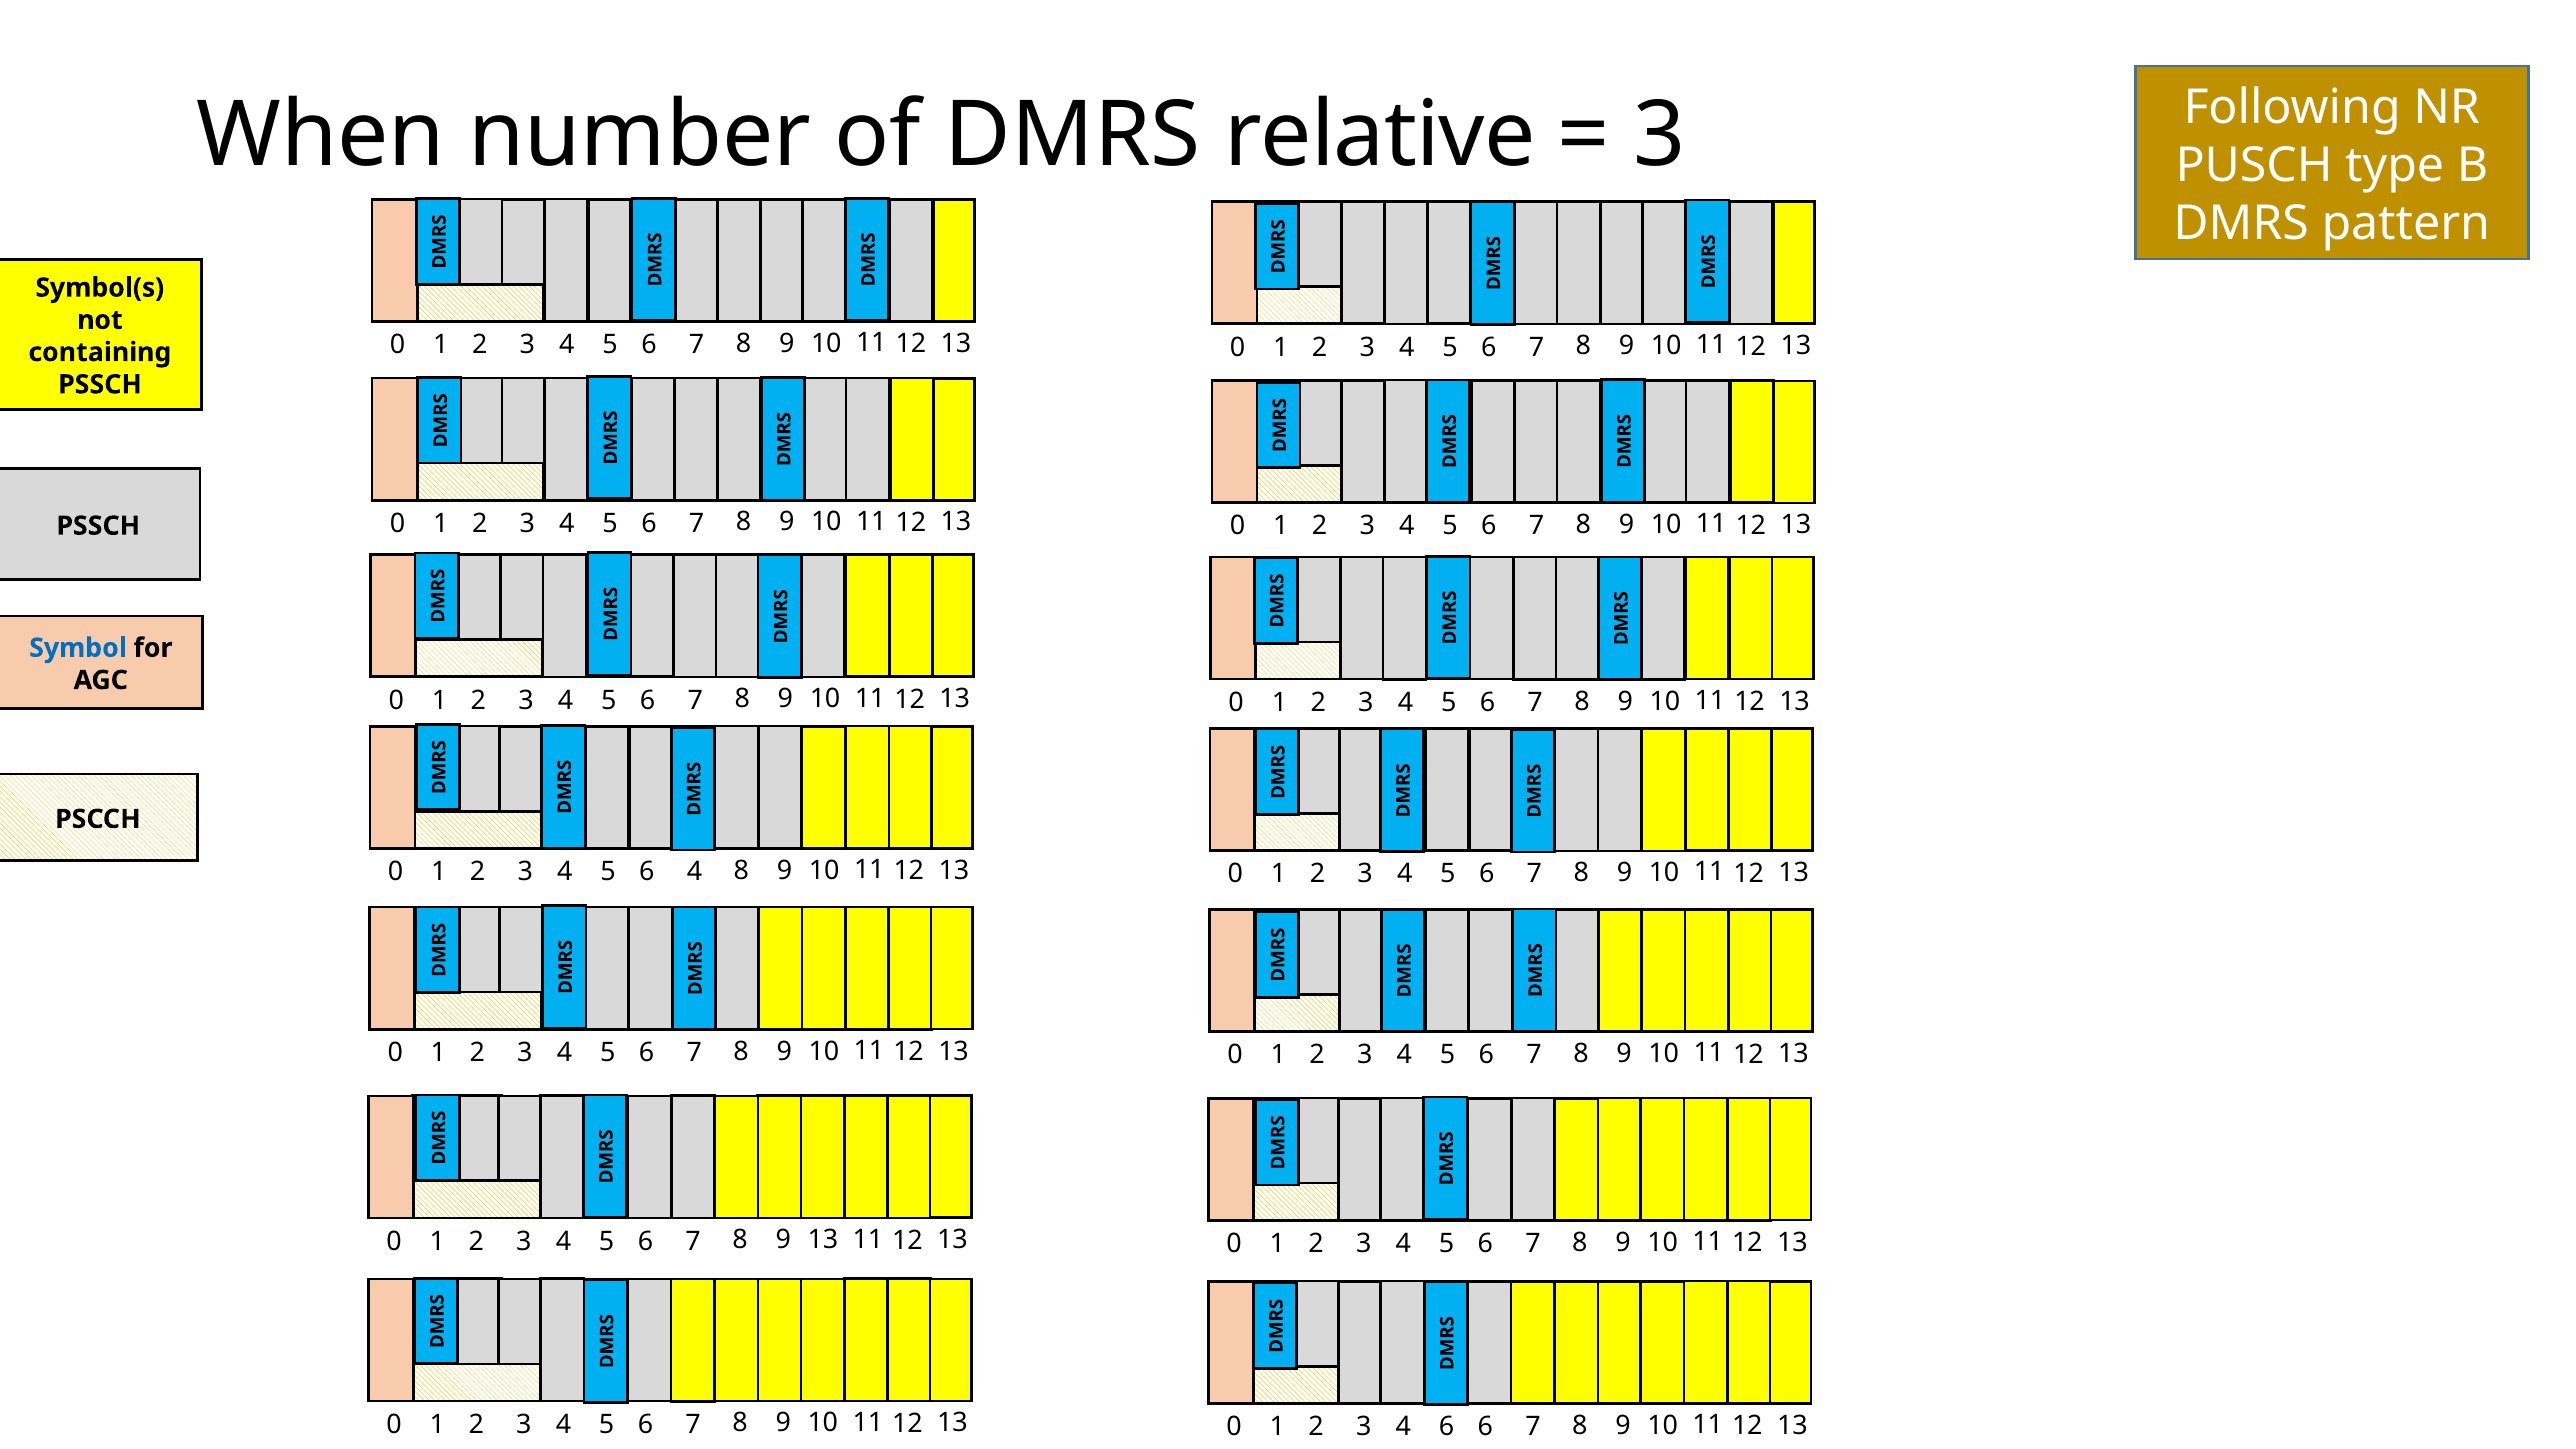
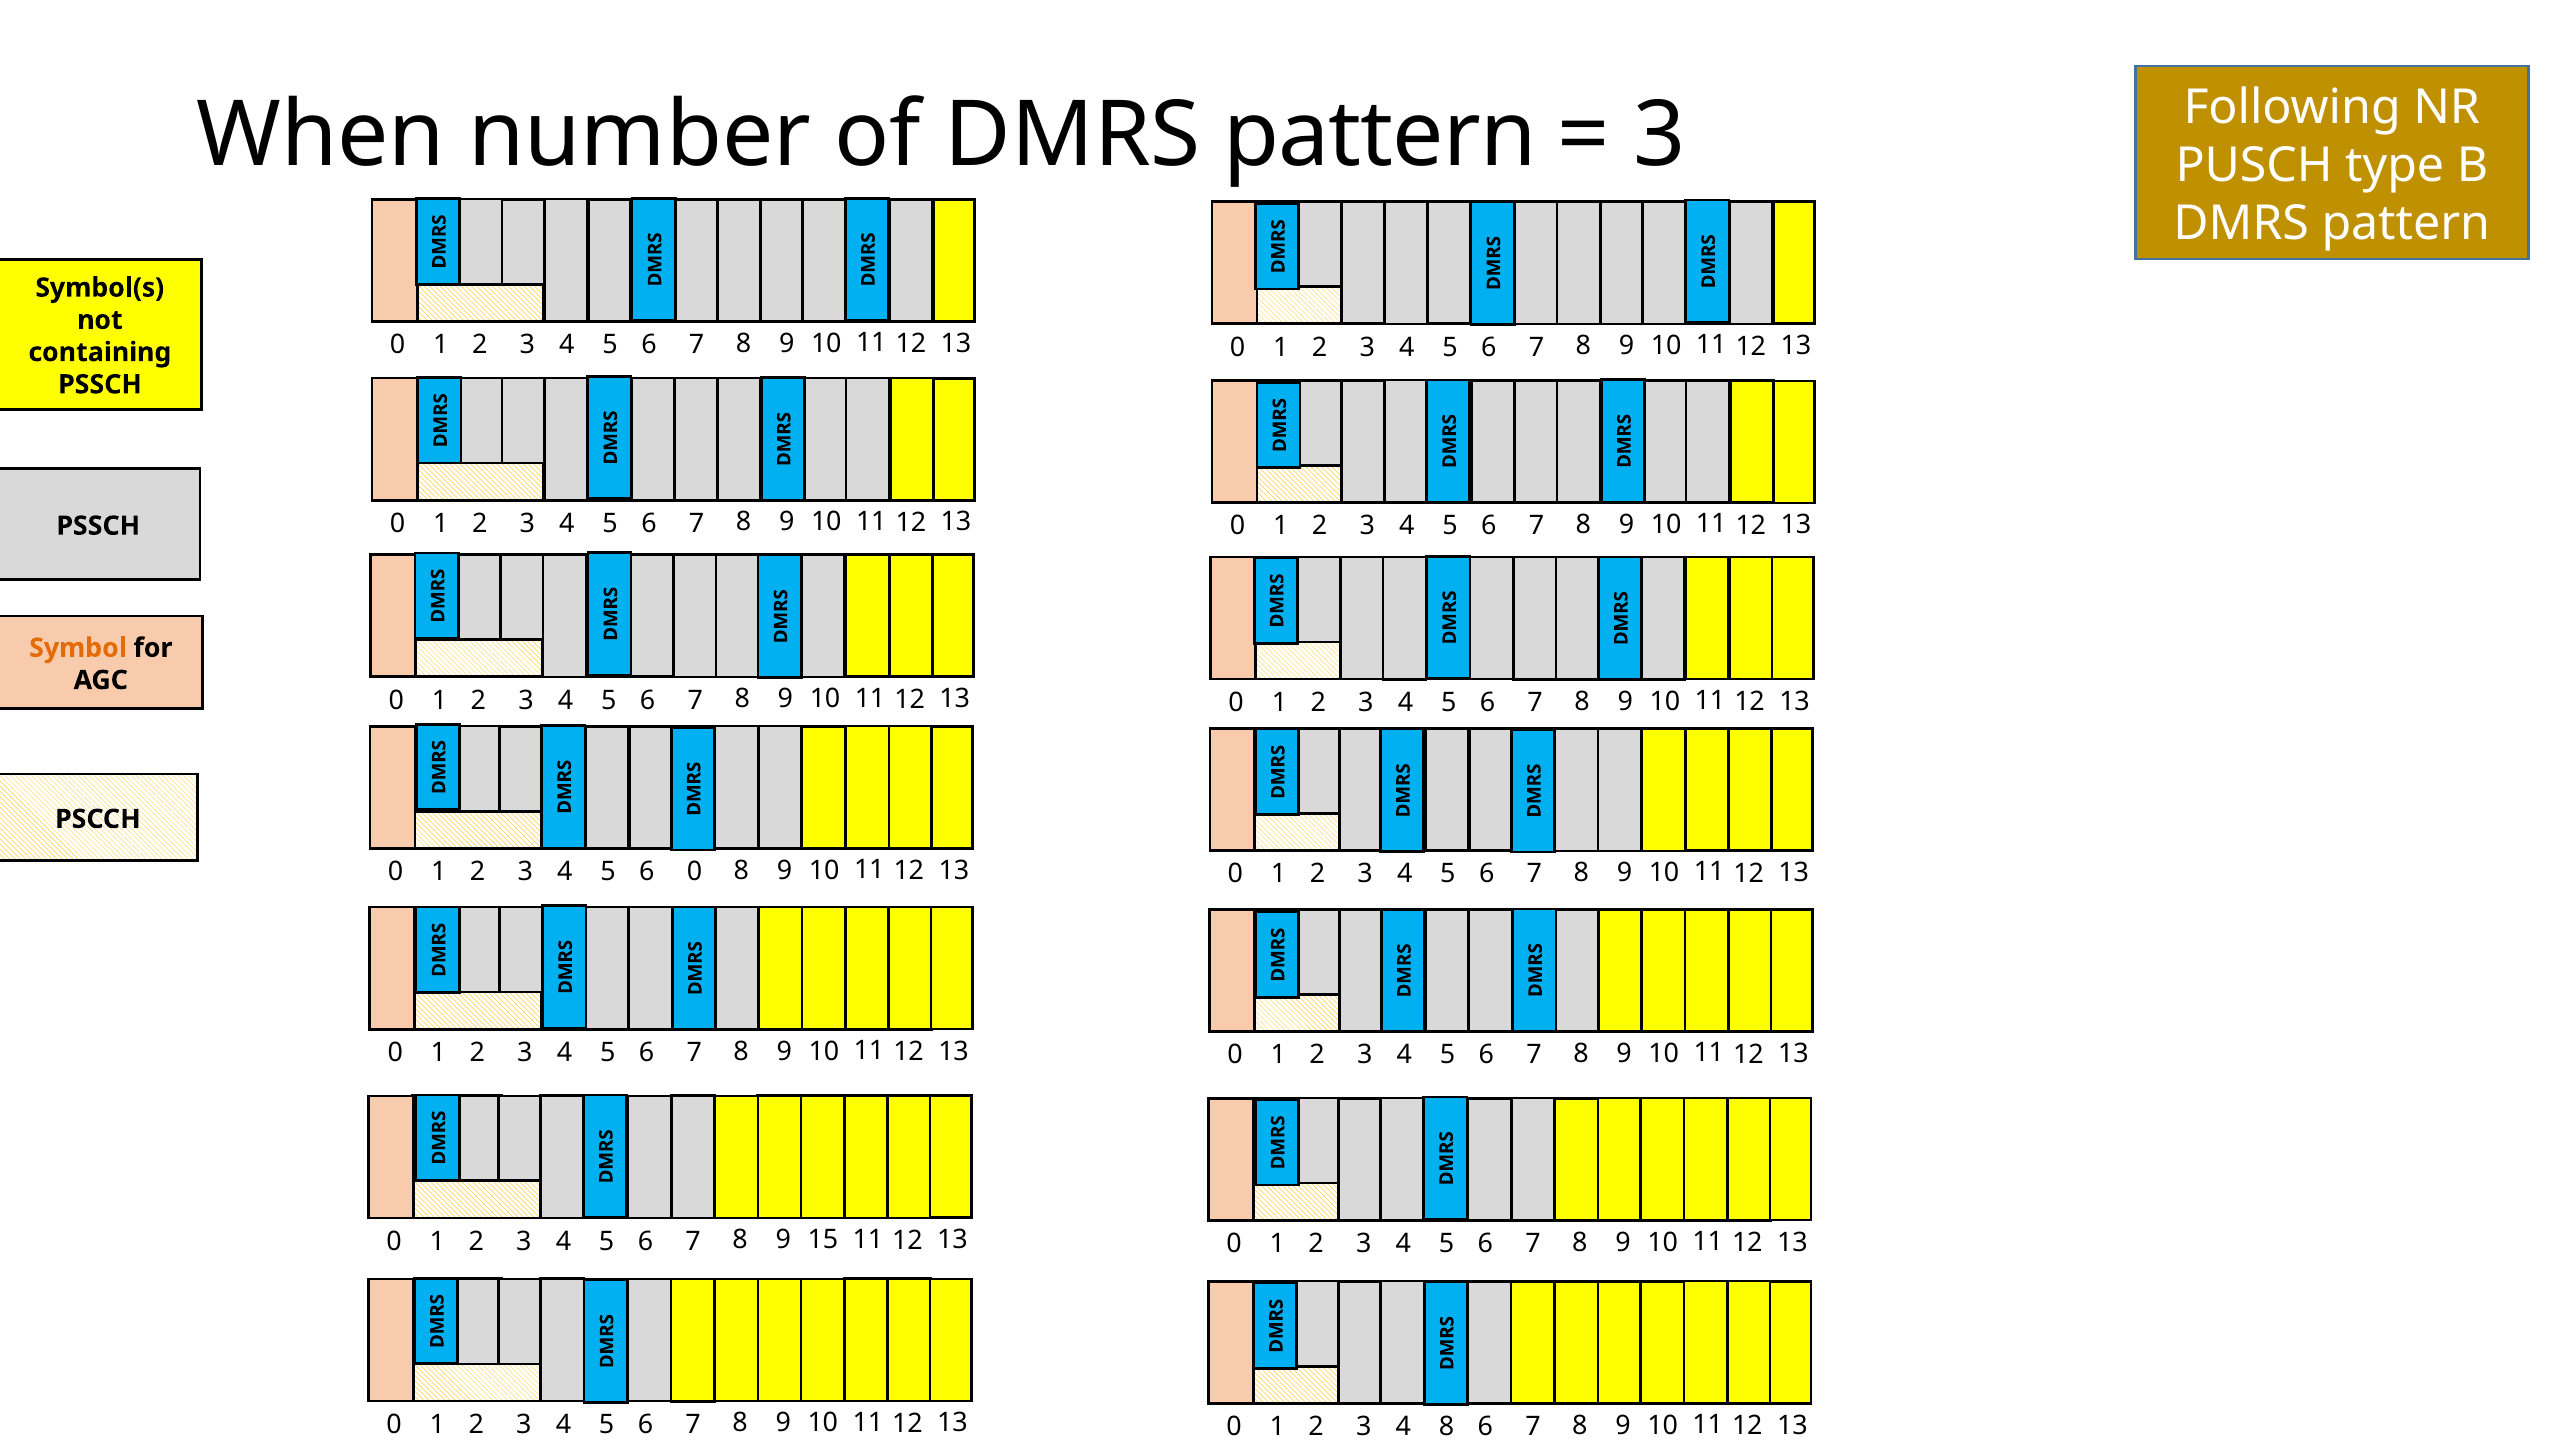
of DMRS relative: relative -> pattern
Symbol colour: blue -> orange
6 4: 4 -> 0
9 13: 13 -> 15
4 6: 6 -> 8
